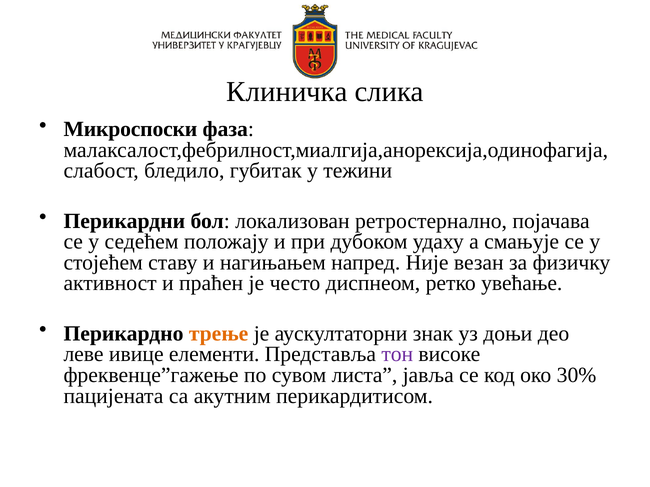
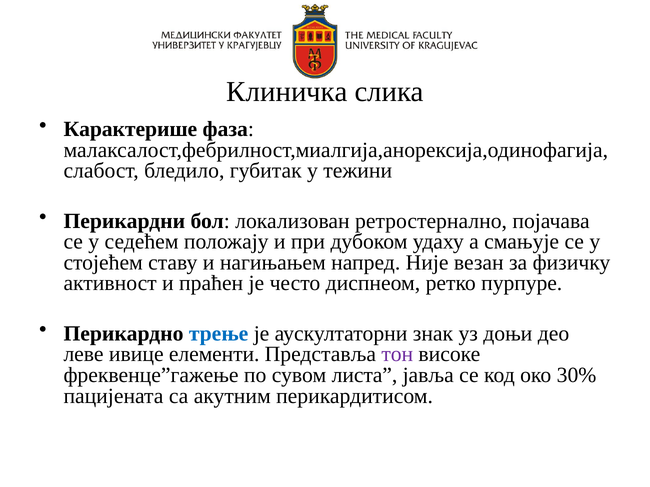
Микроспоски: Микроспоски -> Карактерише
увећање: увећање -> пурпуре
трење colour: orange -> blue
